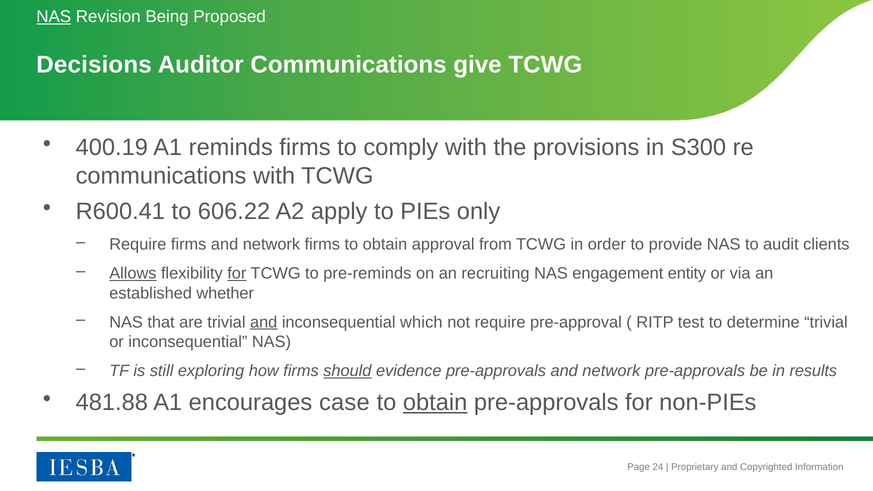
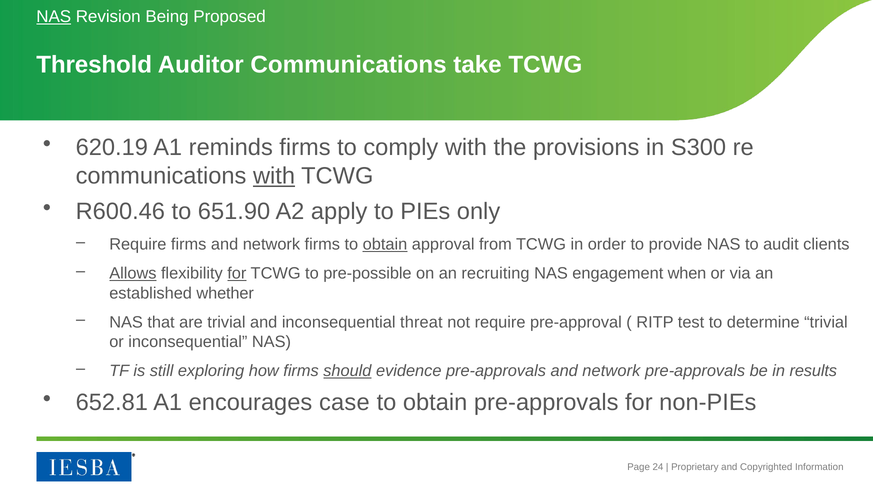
Decisions: Decisions -> Threshold
give: give -> take
400.19: 400.19 -> 620.19
with at (274, 176) underline: none -> present
R600.41: R600.41 -> R600.46
606.22: 606.22 -> 651.90
obtain at (385, 244) underline: none -> present
pre-reminds: pre-reminds -> pre-possible
entity: entity -> when
and at (264, 322) underline: present -> none
which: which -> threat
481.88: 481.88 -> 652.81
obtain at (435, 403) underline: present -> none
